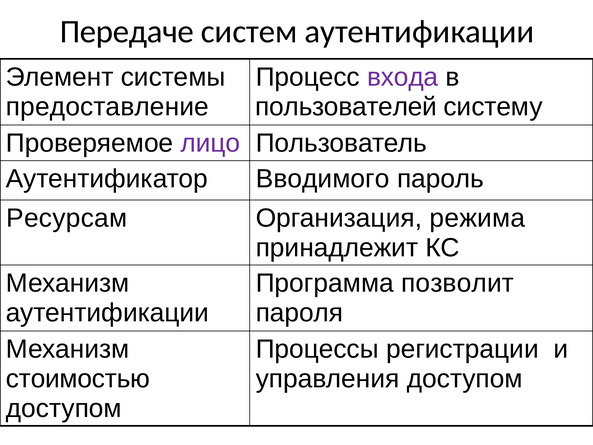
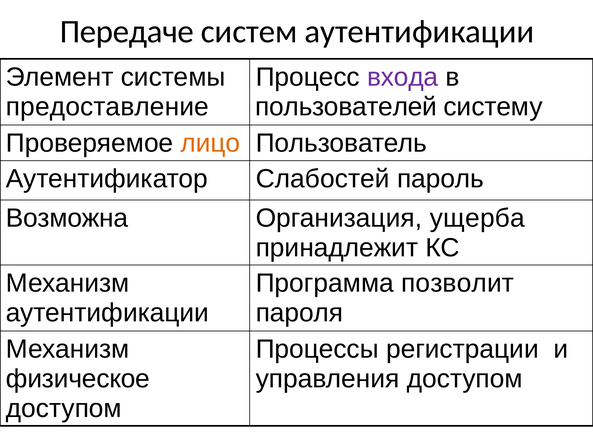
лицо colour: purple -> orange
Вводимого: Вводимого -> Слабостей
Ресурсам: Ресурсам -> Возможна
режима: режима -> ущерба
стоимостью: стоимостью -> физическое
